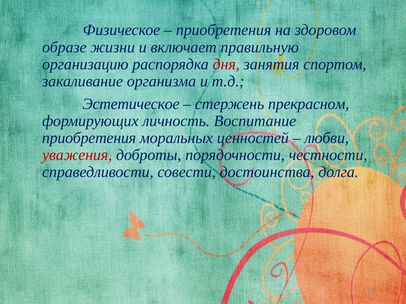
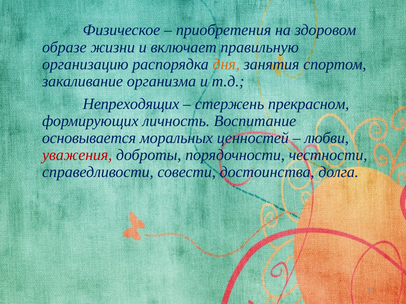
дня colour: red -> orange
Эстетическое: Эстетическое -> Непреходящих
приобретения at (89, 138): приобретения -> основывается
